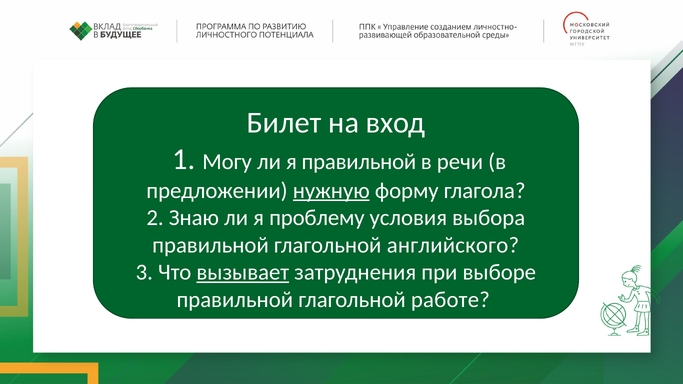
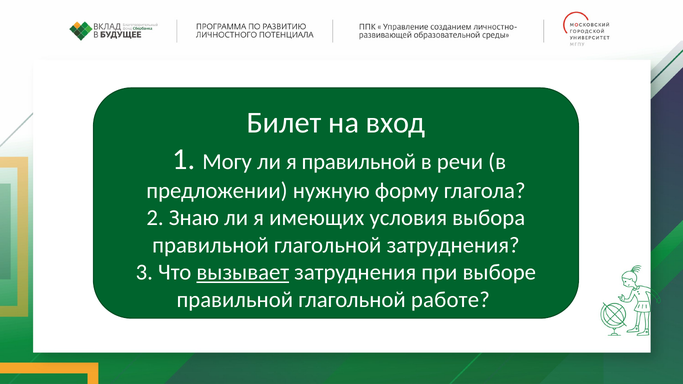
нужную underline: present -> none
проблему: проблему -> имеющих
глагольной английского: английского -> затруднения
